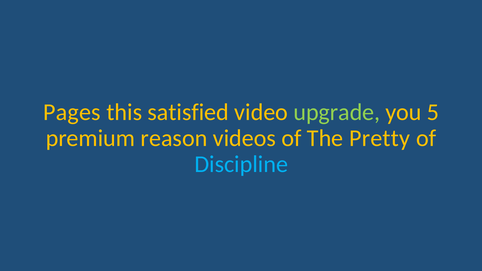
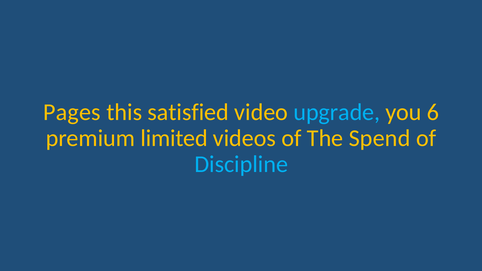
upgrade colour: light green -> light blue
5: 5 -> 6
reason: reason -> limited
Pretty: Pretty -> Spend
